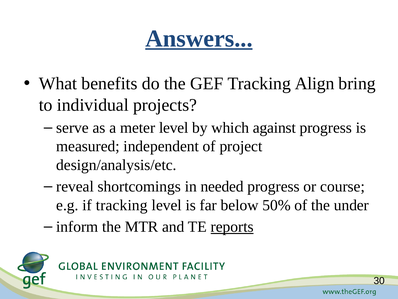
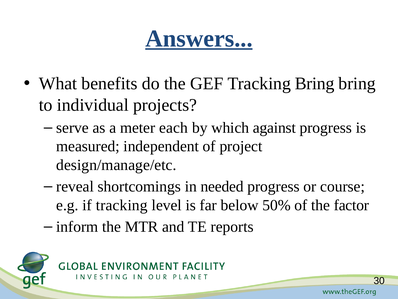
Tracking Align: Align -> Bring
meter level: level -> each
design/analysis/etc: design/analysis/etc -> design/manage/etc
under: under -> factor
reports underline: present -> none
